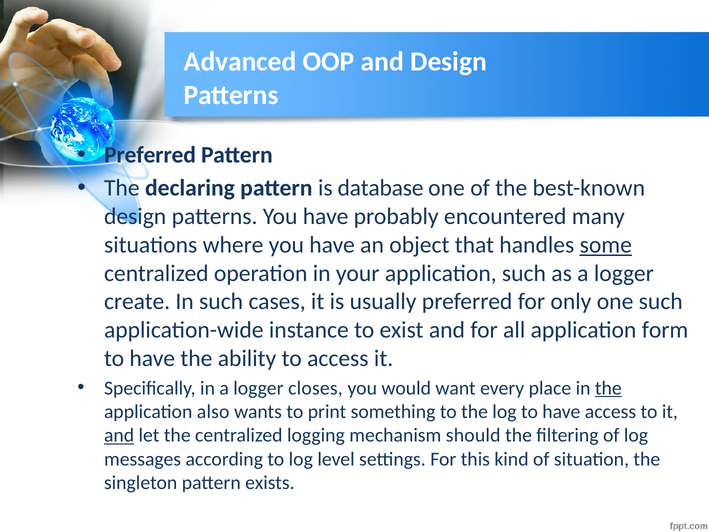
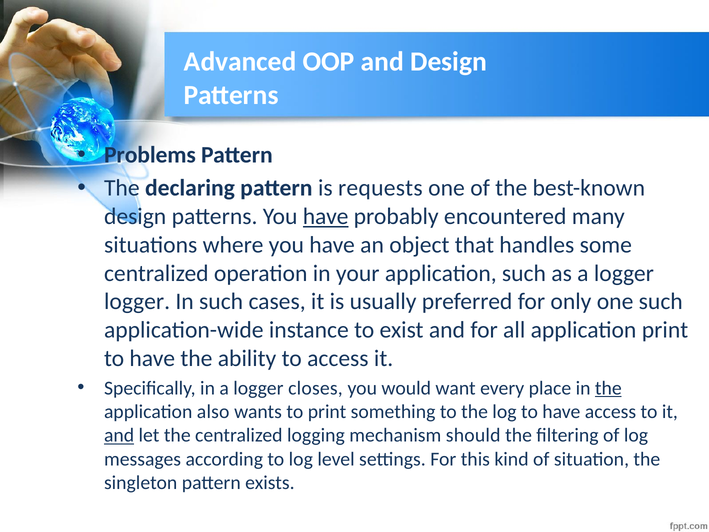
Preferred at (150, 155): Preferred -> Problems
database: database -> requests
have at (326, 216) underline: none -> present
some underline: present -> none
create at (137, 302): create -> logger
application form: form -> print
